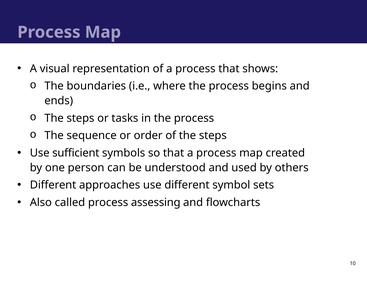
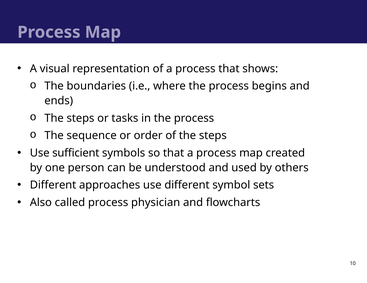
assessing: assessing -> physician
